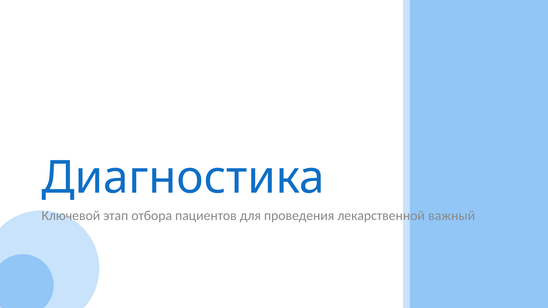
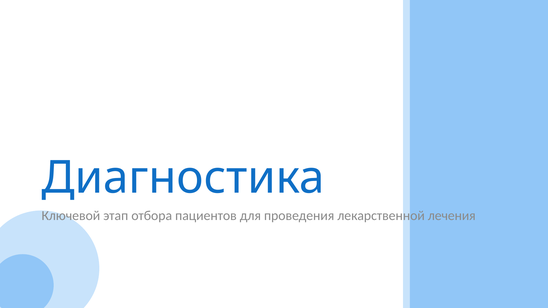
важный: важный -> лечения
